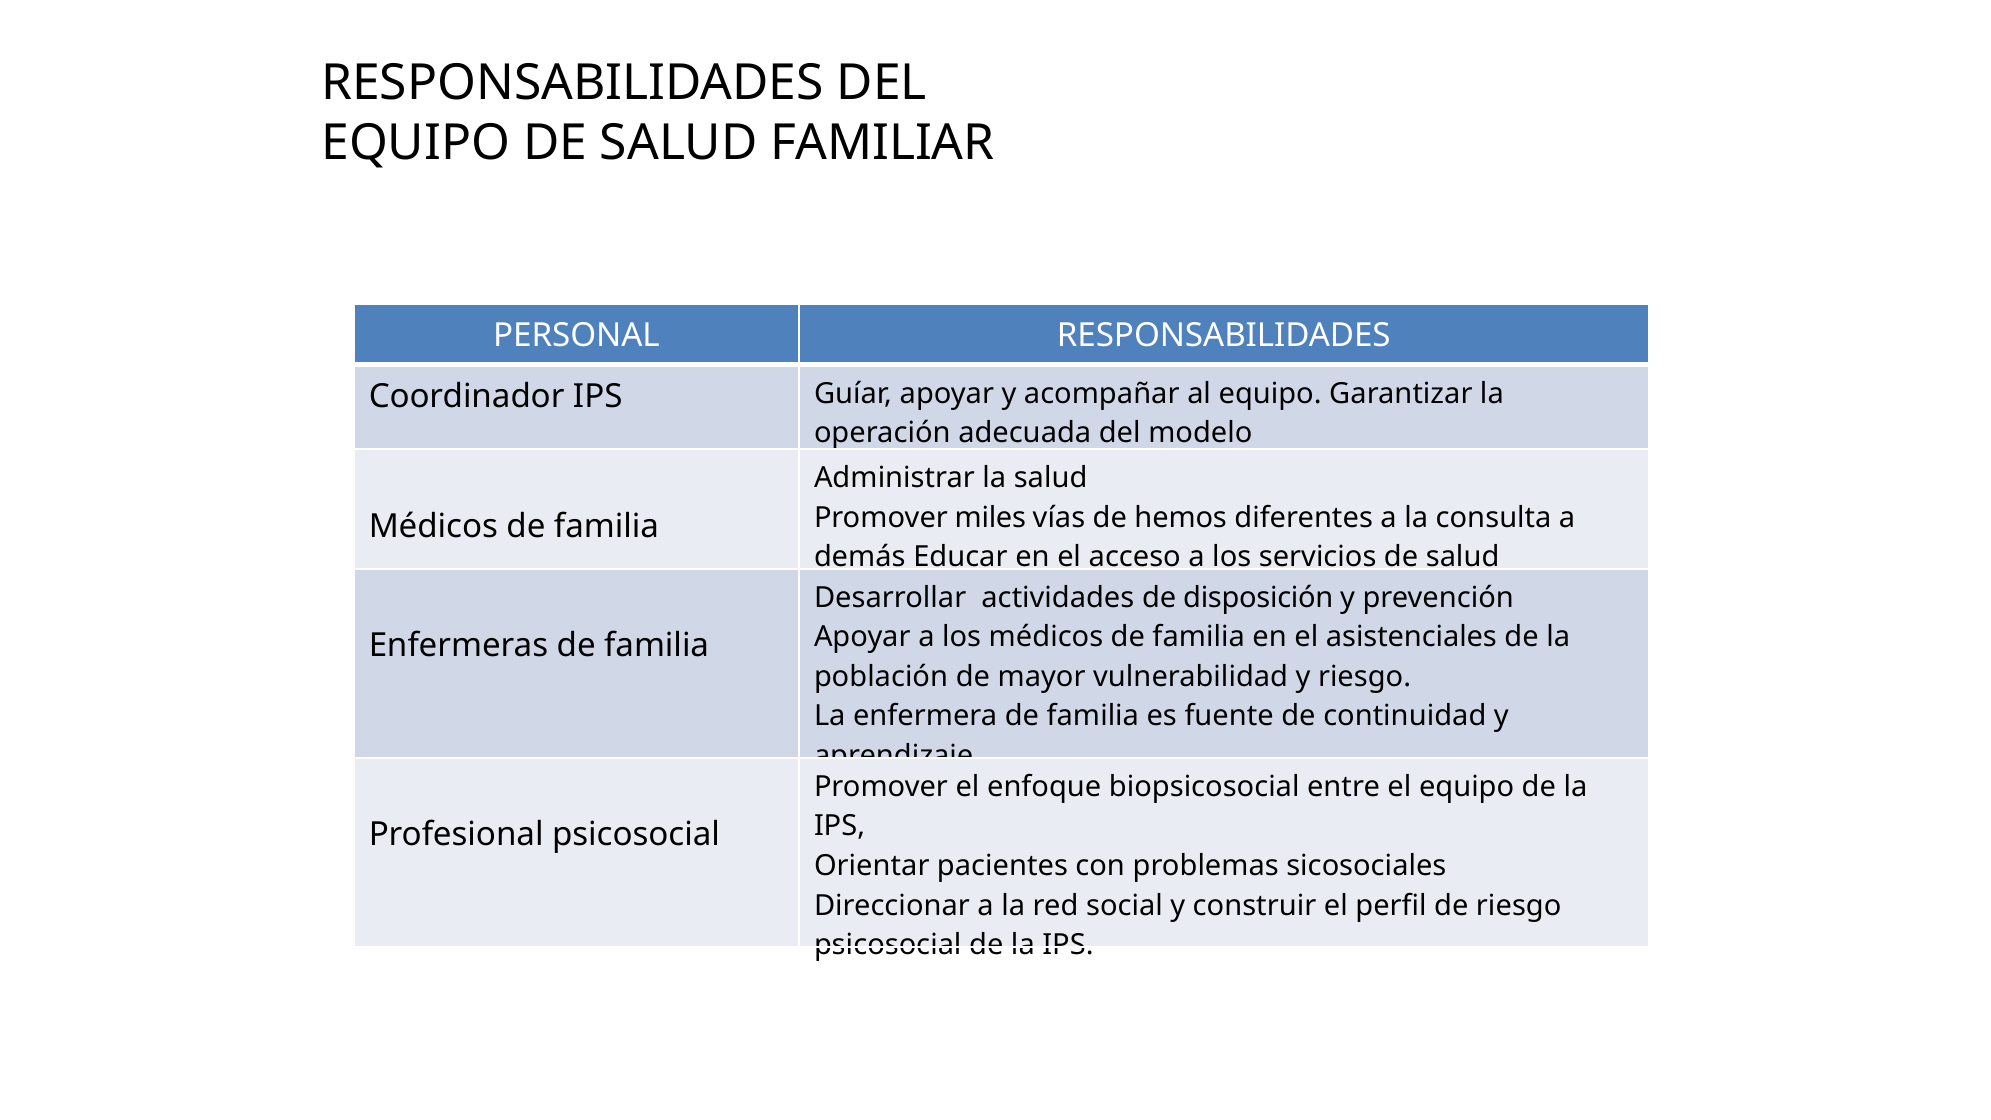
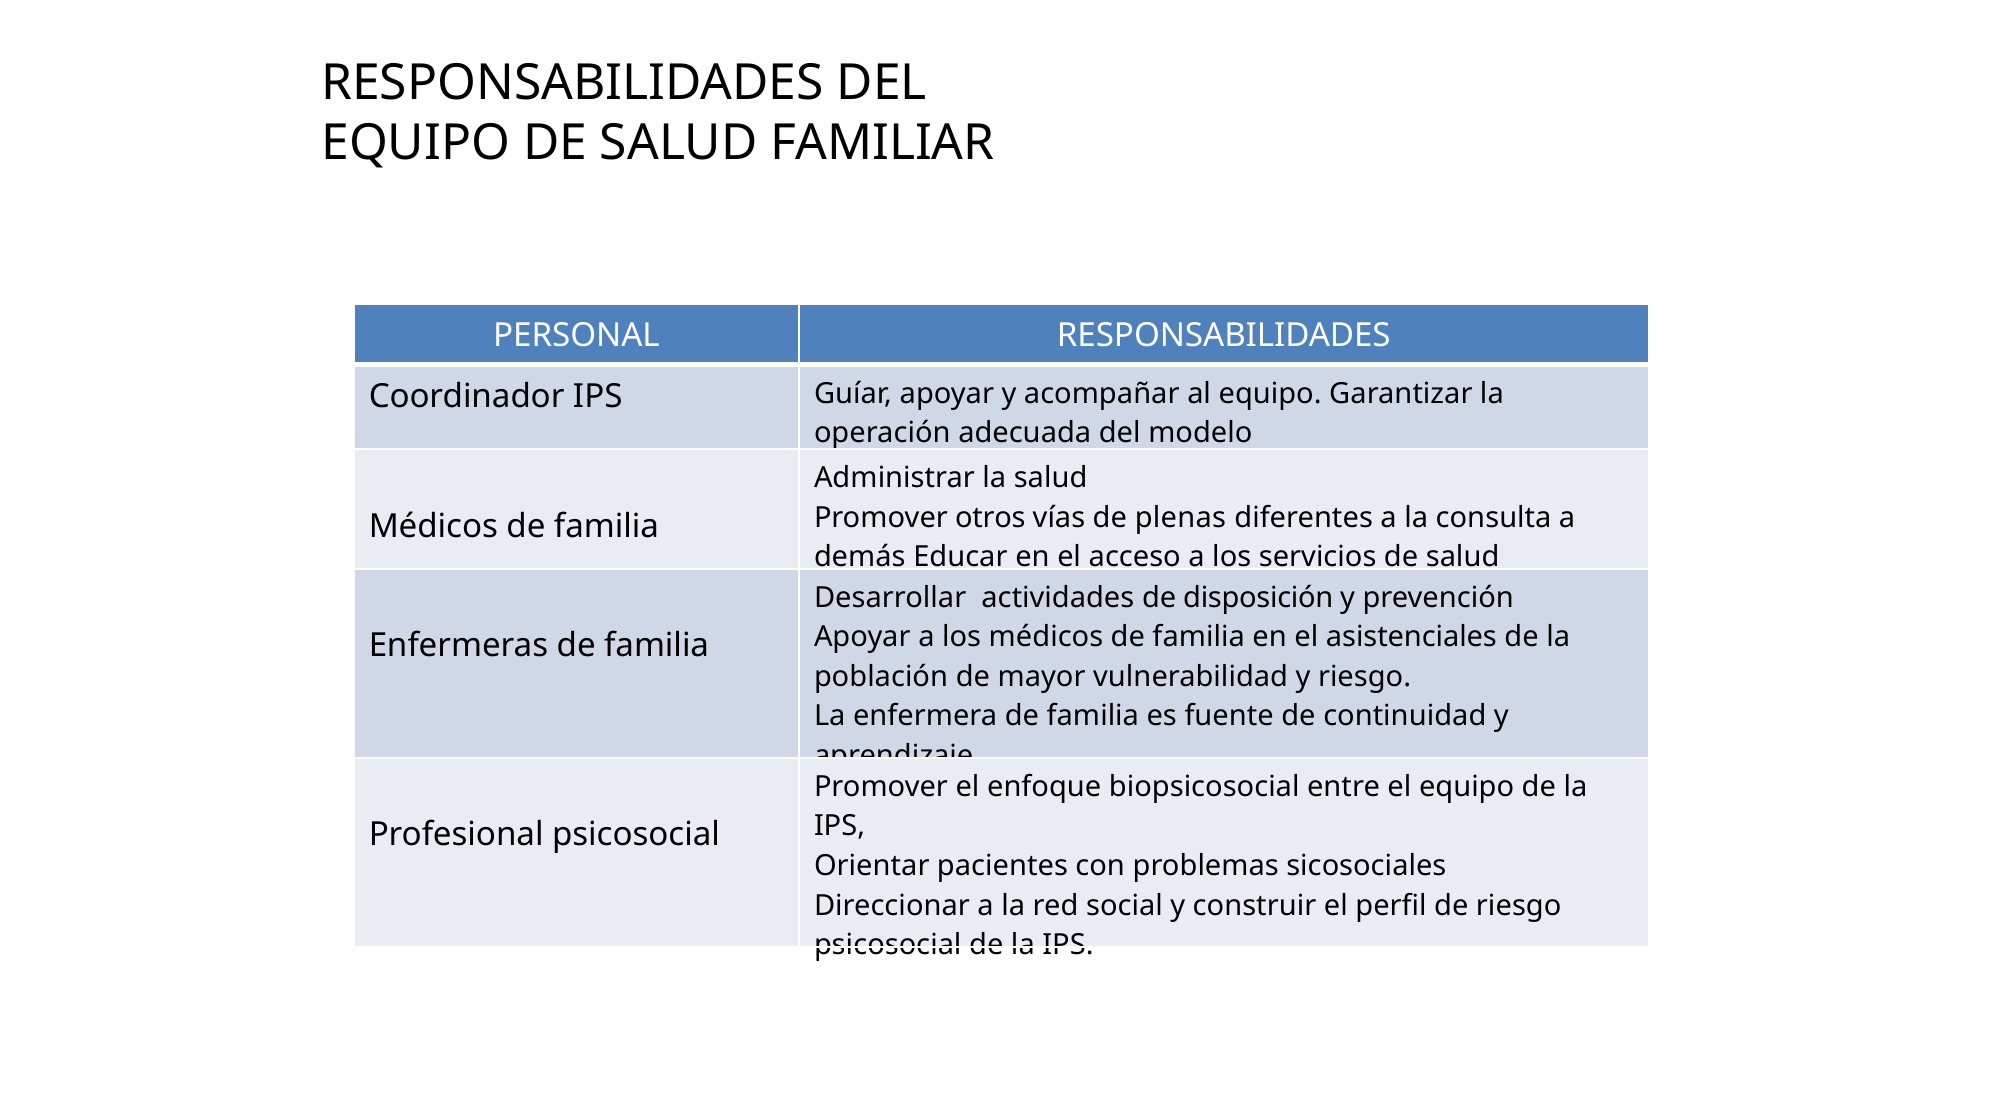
miles: miles -> otros
hemos: hemos -> plenas
